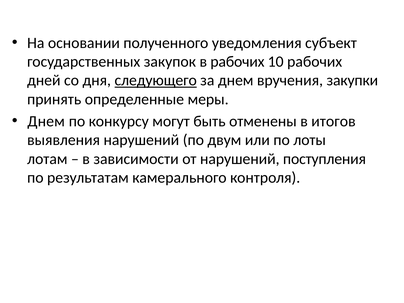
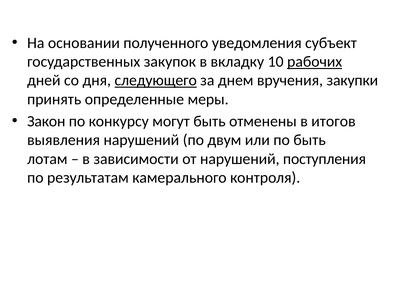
в рабочих: рабочих -> вкладку
рабочих at (315, 62) underline: none -> present
Днем at (46, 121): Днем -> Закон
по лоты: лоты -> быть
